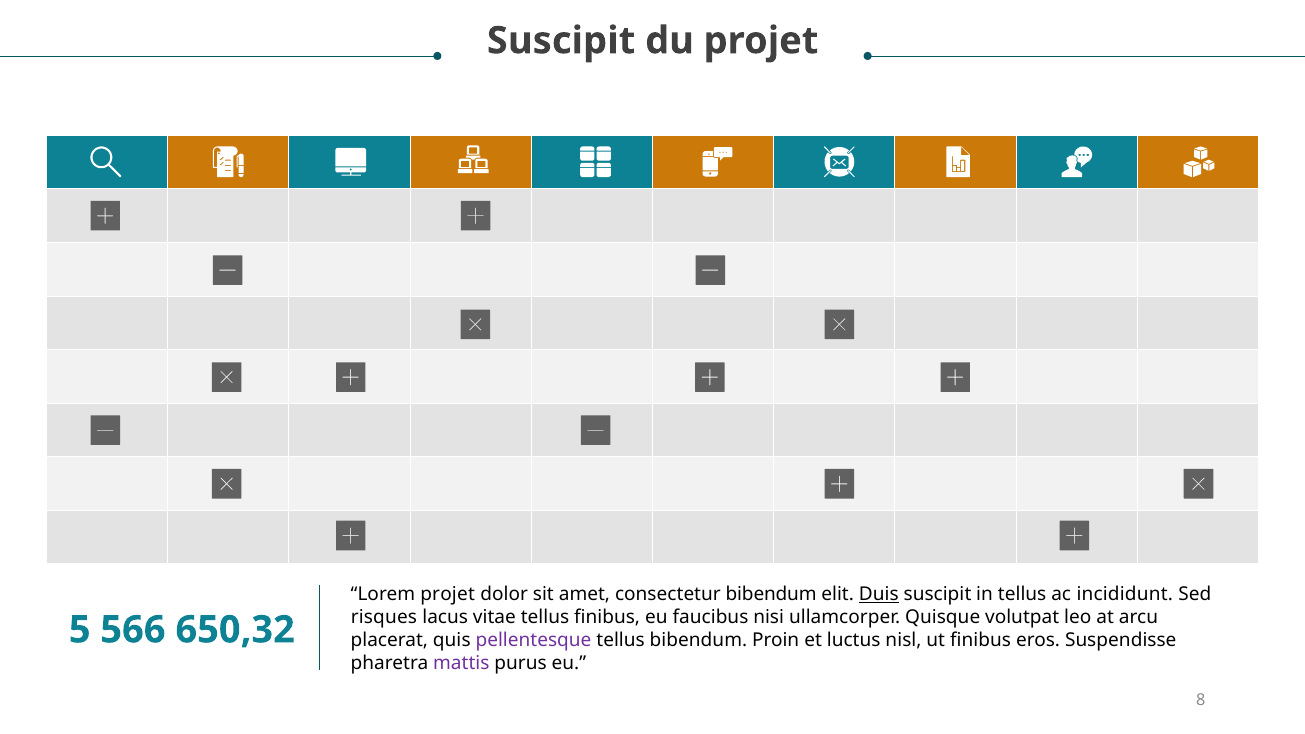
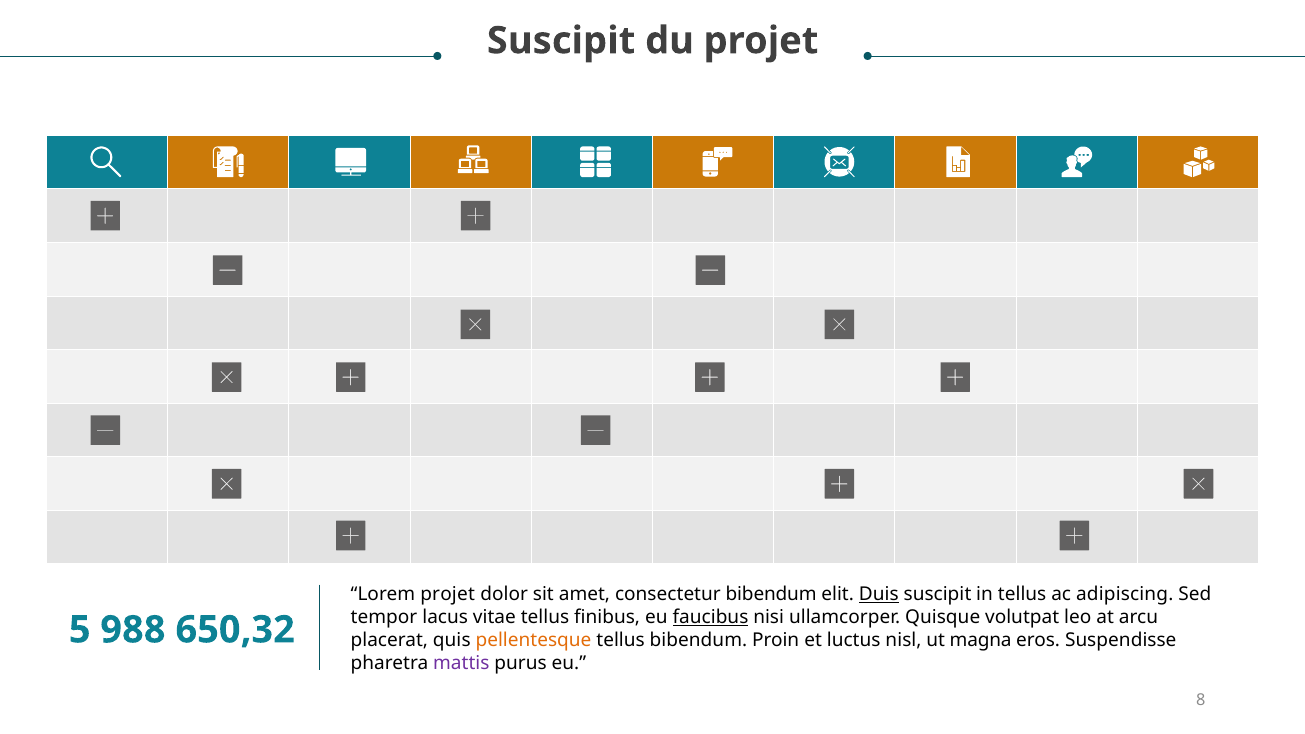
incididunt: incididunt -> adipiscing
risques: risques -> tempor
faucibus underline: none -> present
566: 566 -> 988
pellentesque colour: purple -> orange
ut finibus: finibus -> magna
